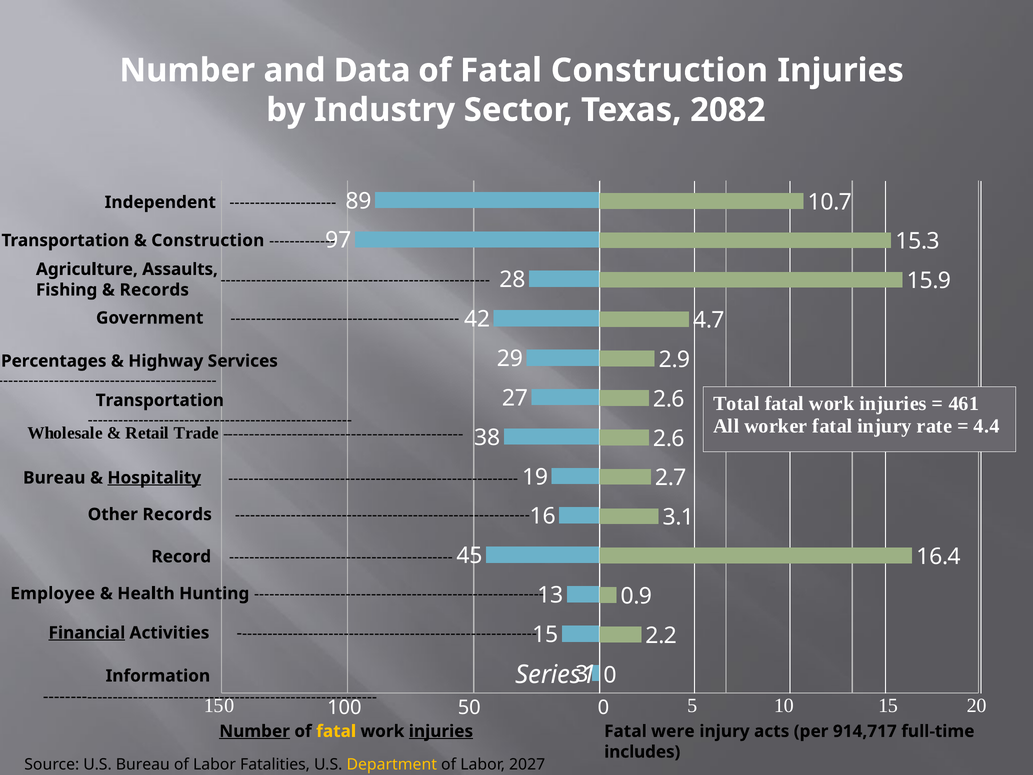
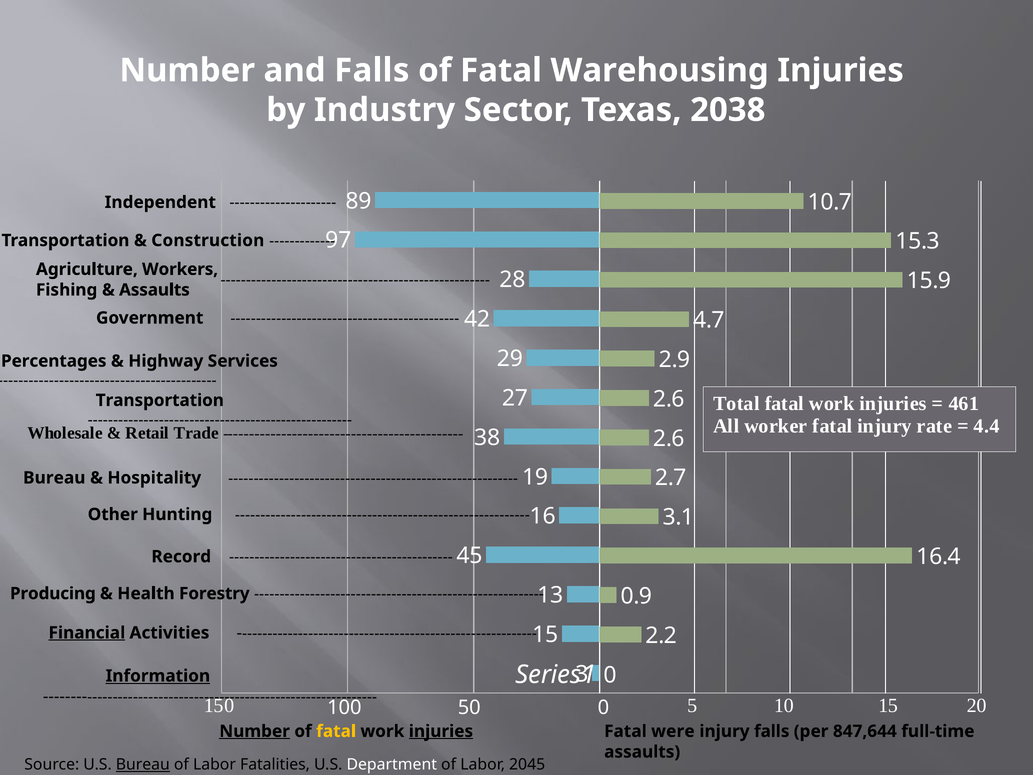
and Data: Data -> Falls
Fatal Construction: Construction -> Warehousing
2082: 2082 -> 2038
Assaults: Assaults -> Workers
Records at (154, 290): Records -> Assaults
Hospitality underline: present -> none
Other Records: Records -> Hunting
Employee: Employee -> Producing
Hunting: Hunting -> Forestry
Information underline: none -> present
injury acts: acts -> falls
914,717: 914,717 -> 847,644
includes at (642, 752): includes -> assaults
Bureau at (143, 765) underline: none -> present
Department colour: yellow -> white
2027: 2027 -> 2045
